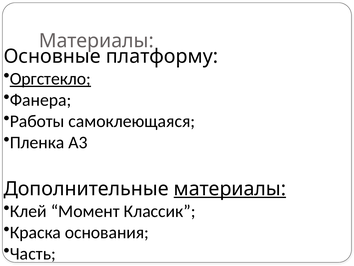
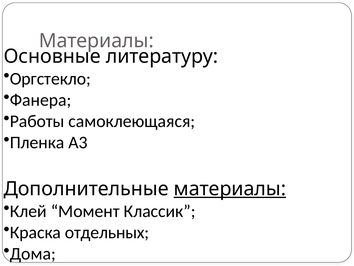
платформу: платформу -> литературу
Оргстекло underline: present -> none
основания: основания -> отдельных
Часть: Часть -> Дома
